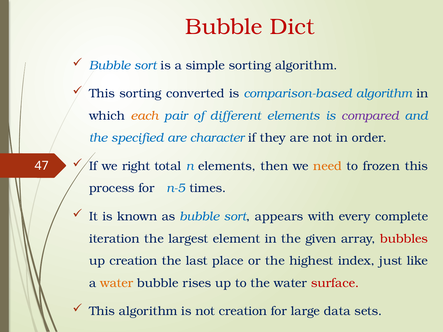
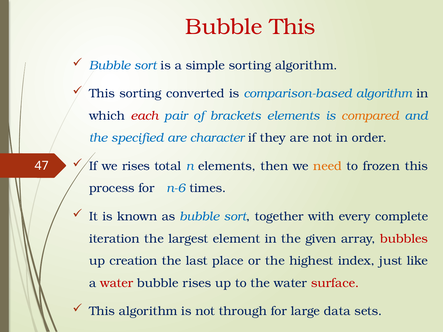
Bubble Dict: Dict -> This
each colour: orange -> red
different: different -> brackets
compared colour: purple -> orange
we right: right -> rises
n-5: n-5 -> n-6
appears: appears -> together
water at (117, 283) colour: orange -> red
not creation: creation -> through
